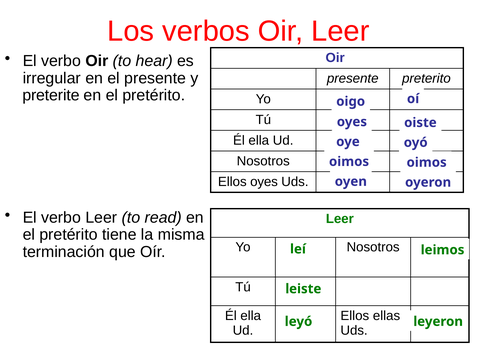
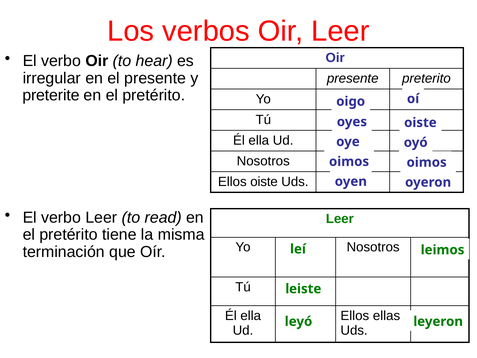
Ellos oyes: oyes -> oiste
